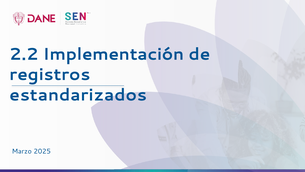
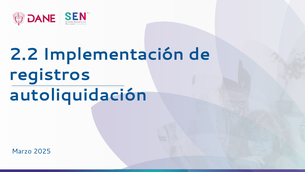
estandarizados: estandarizados -> autoliquidación
